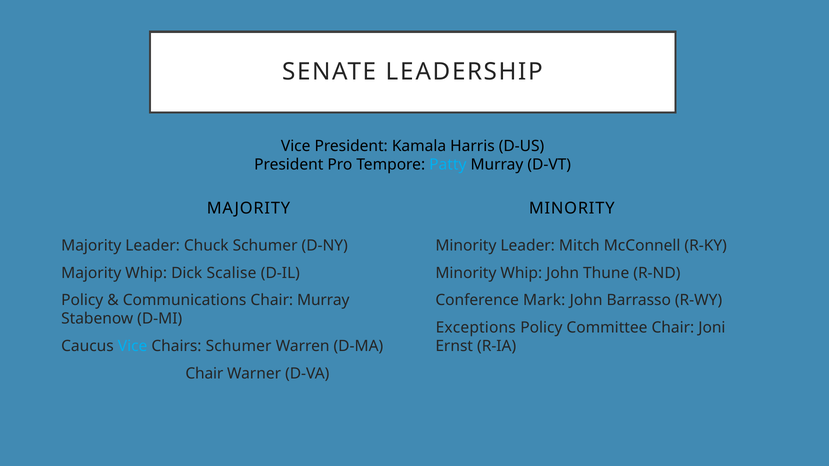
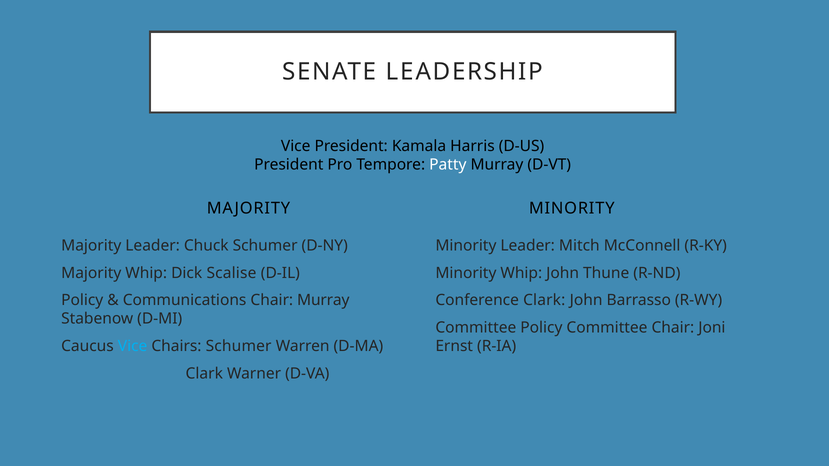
Patty colour: light blue -> white
Conference Mark: Mark -> Clark
Exceptions at (476, 328): Exceptions -> Committee
Chair at (204, 374): Chair -> Clark
